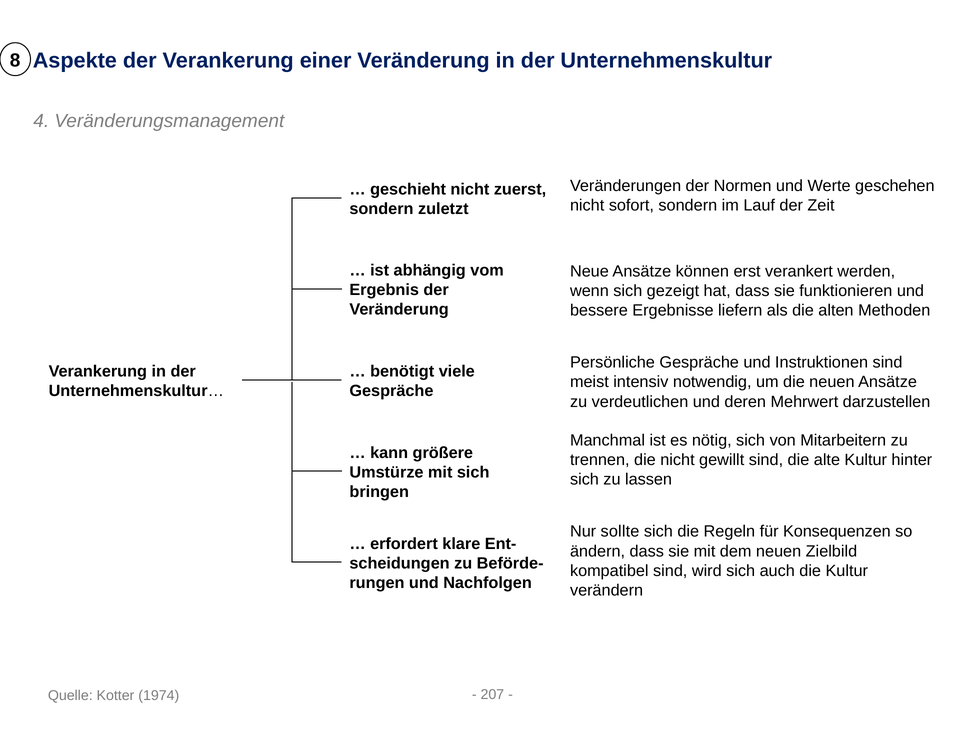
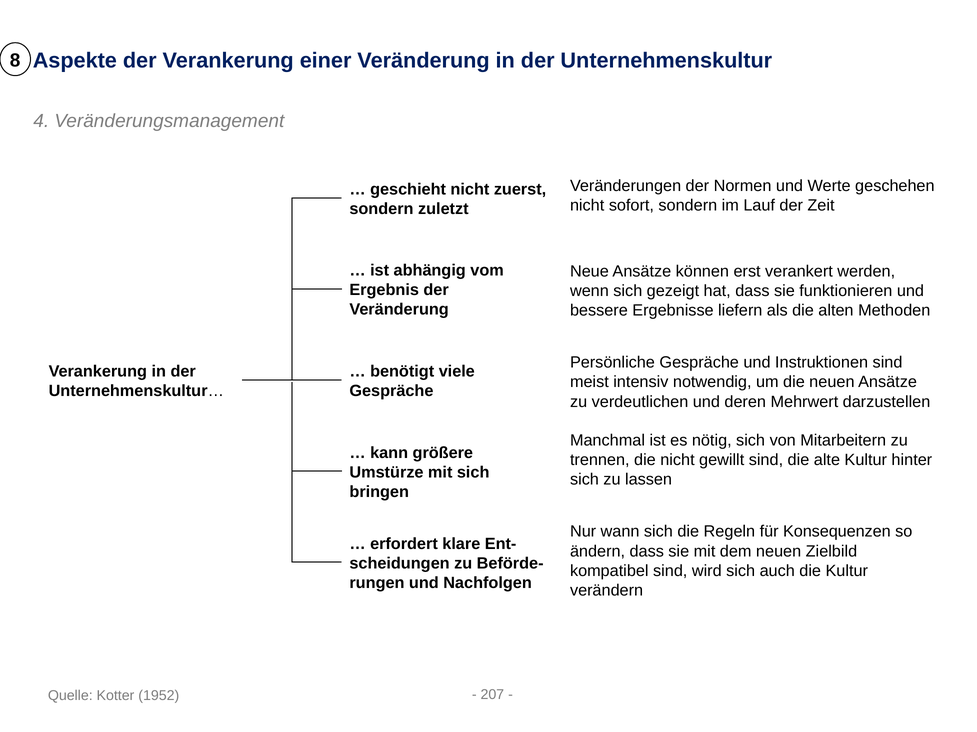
sollte: sollte -> wann
1974: 1974 -> 1952
